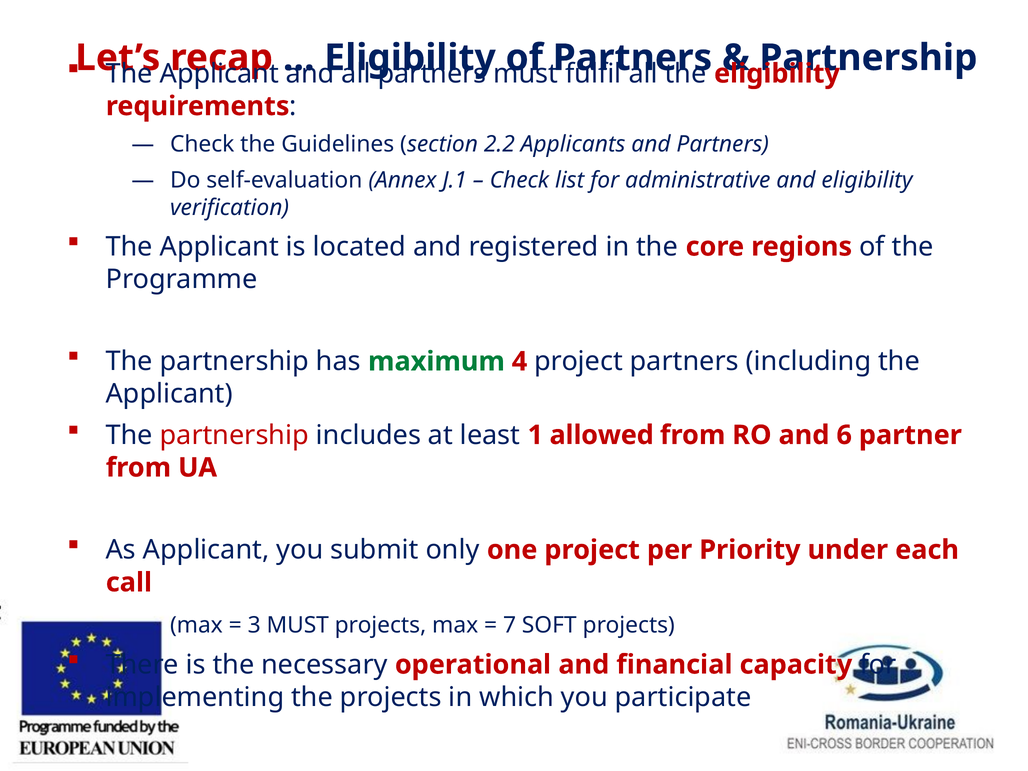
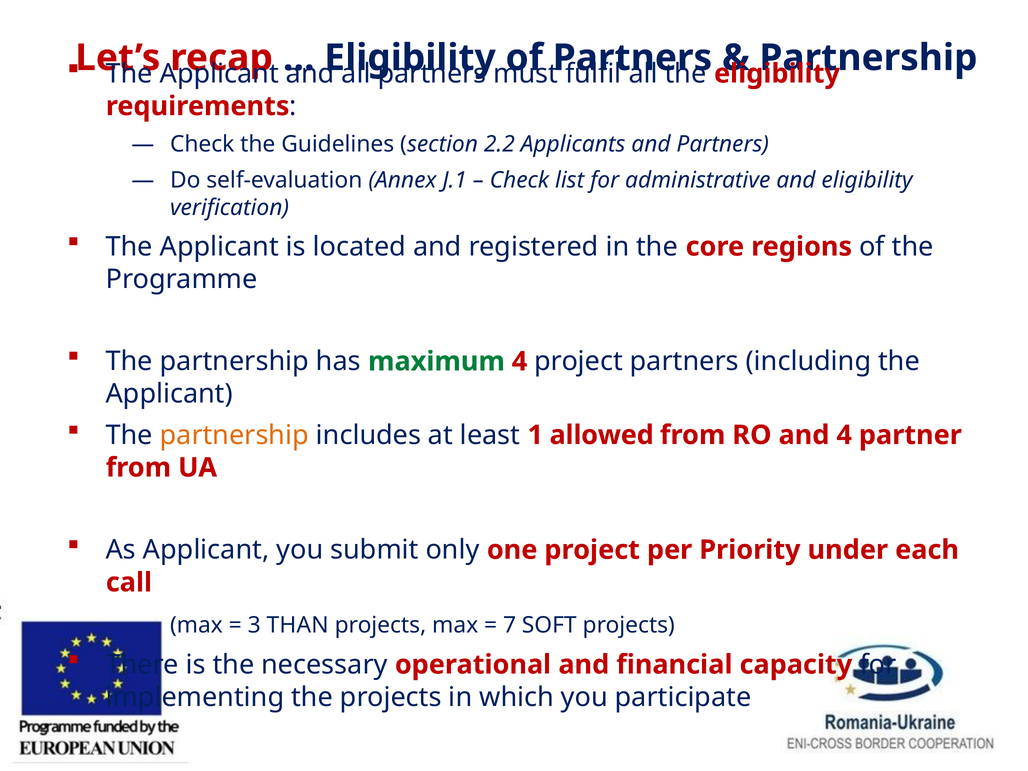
partnership at (234, 435) colour: red -> orange
and 6: 6 -> 4
3 MUST: MUST -> THAN
